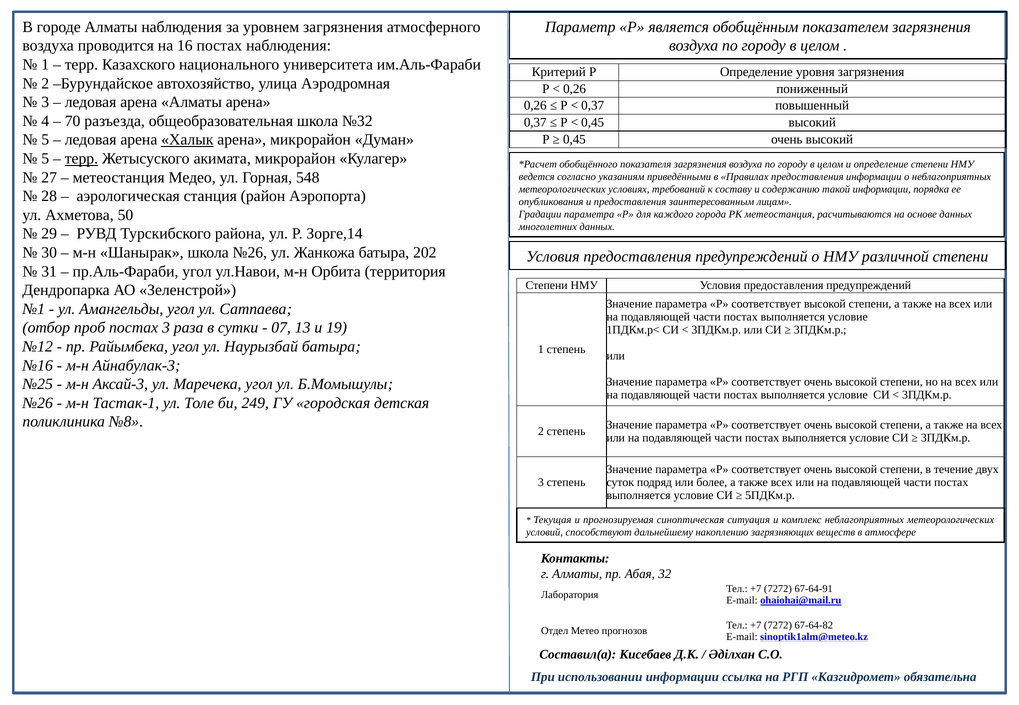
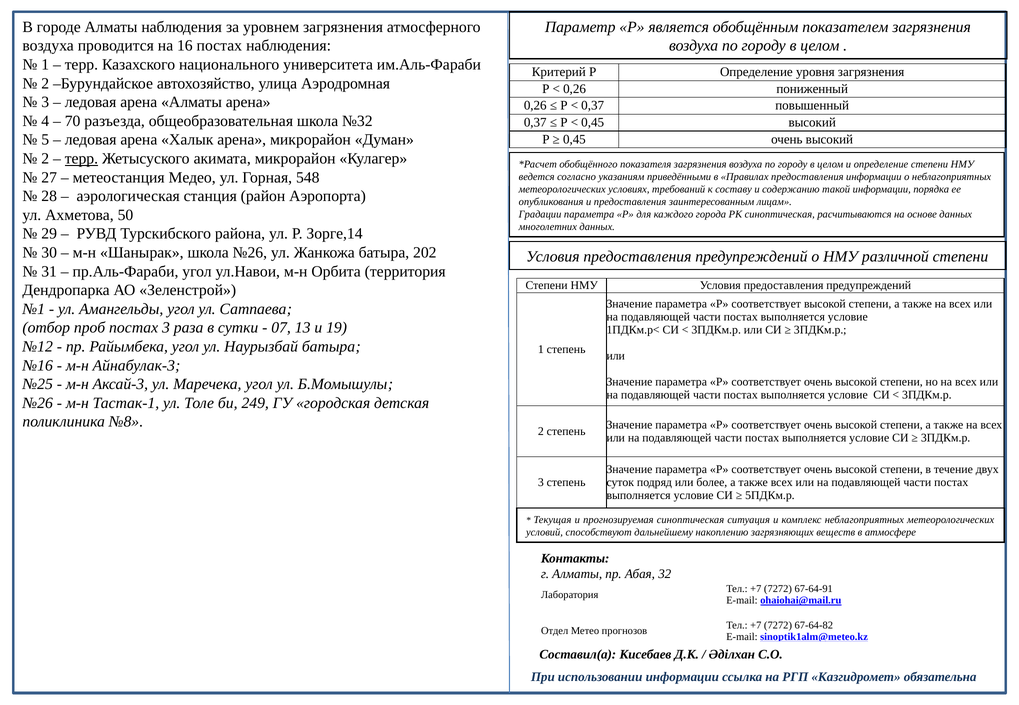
Халык underline: present -> none
5 at (45, 159): 5 -> 2
РК метеостанция: метеостанция -> синоптическая
